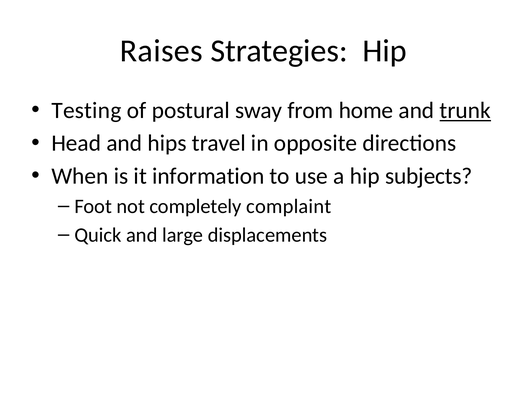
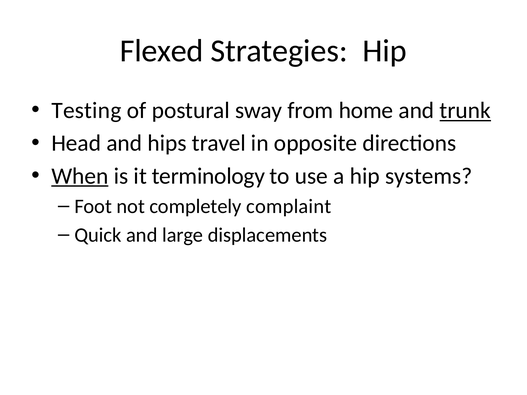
Raises: Raises -> Flexed
When underline: none -> present
information: information -> terminology
subjects: subjects -> systems
